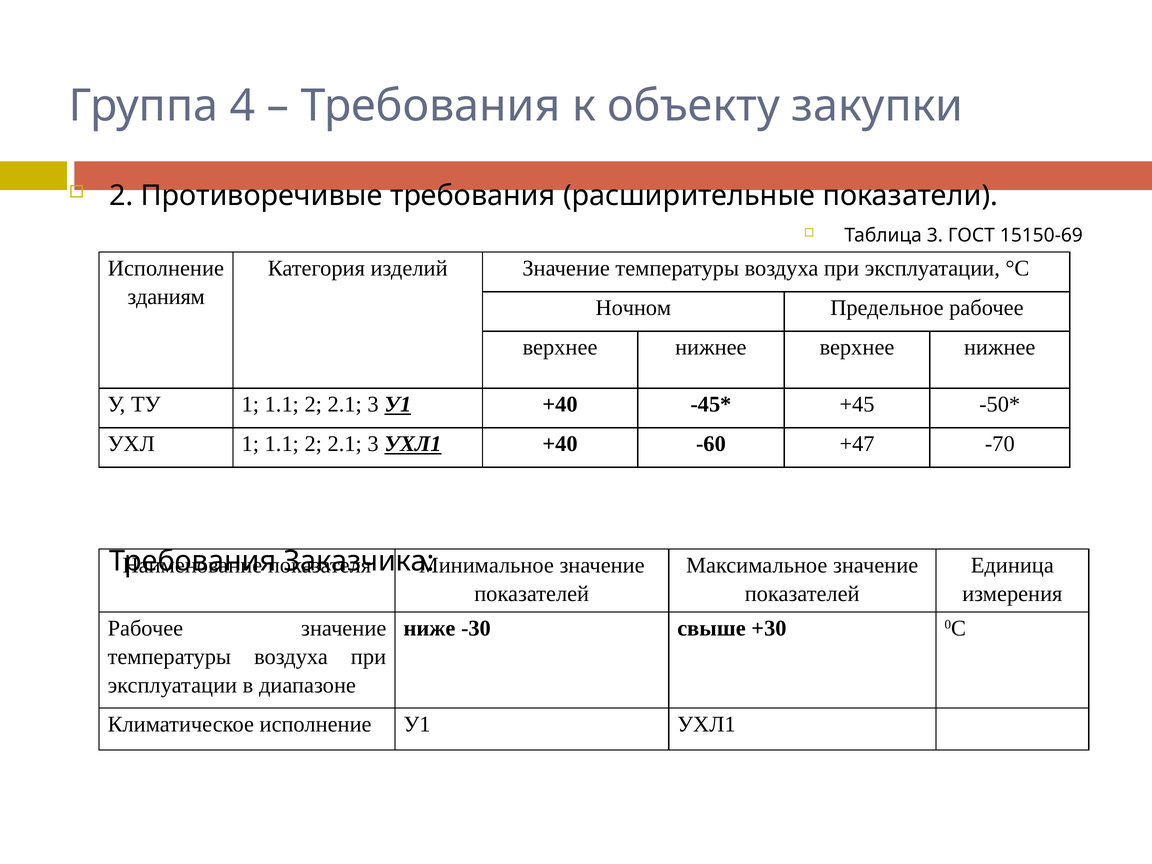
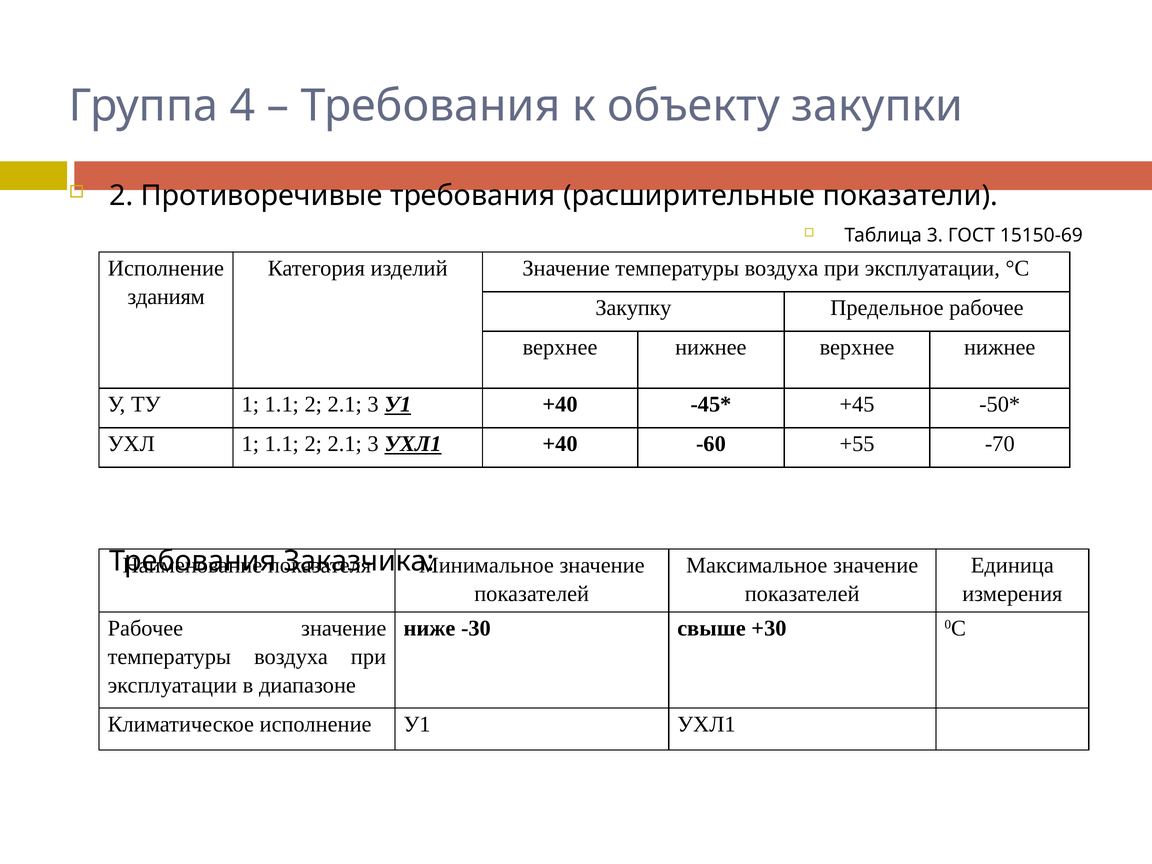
Ночном: Ночном -> Закупку
+47: +47 -> +55
